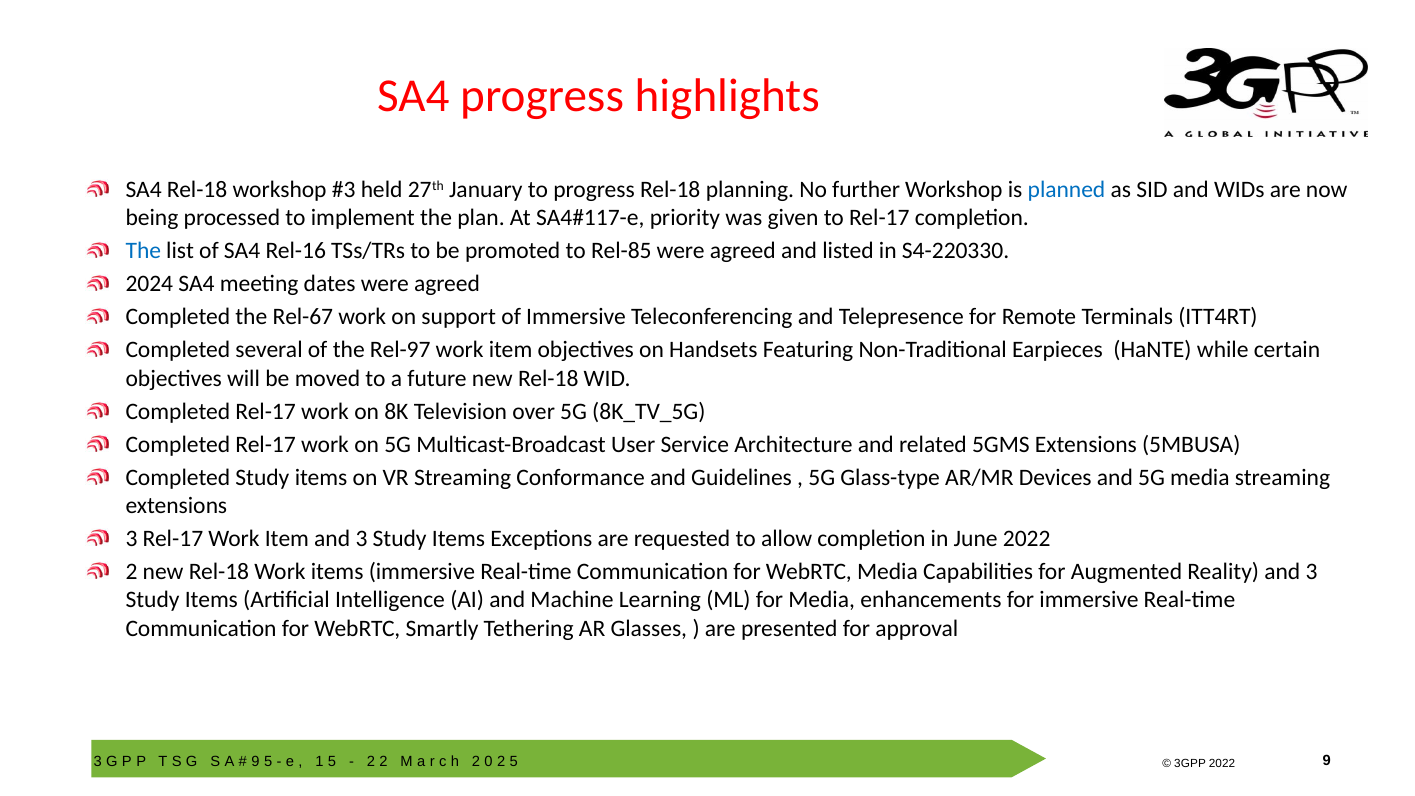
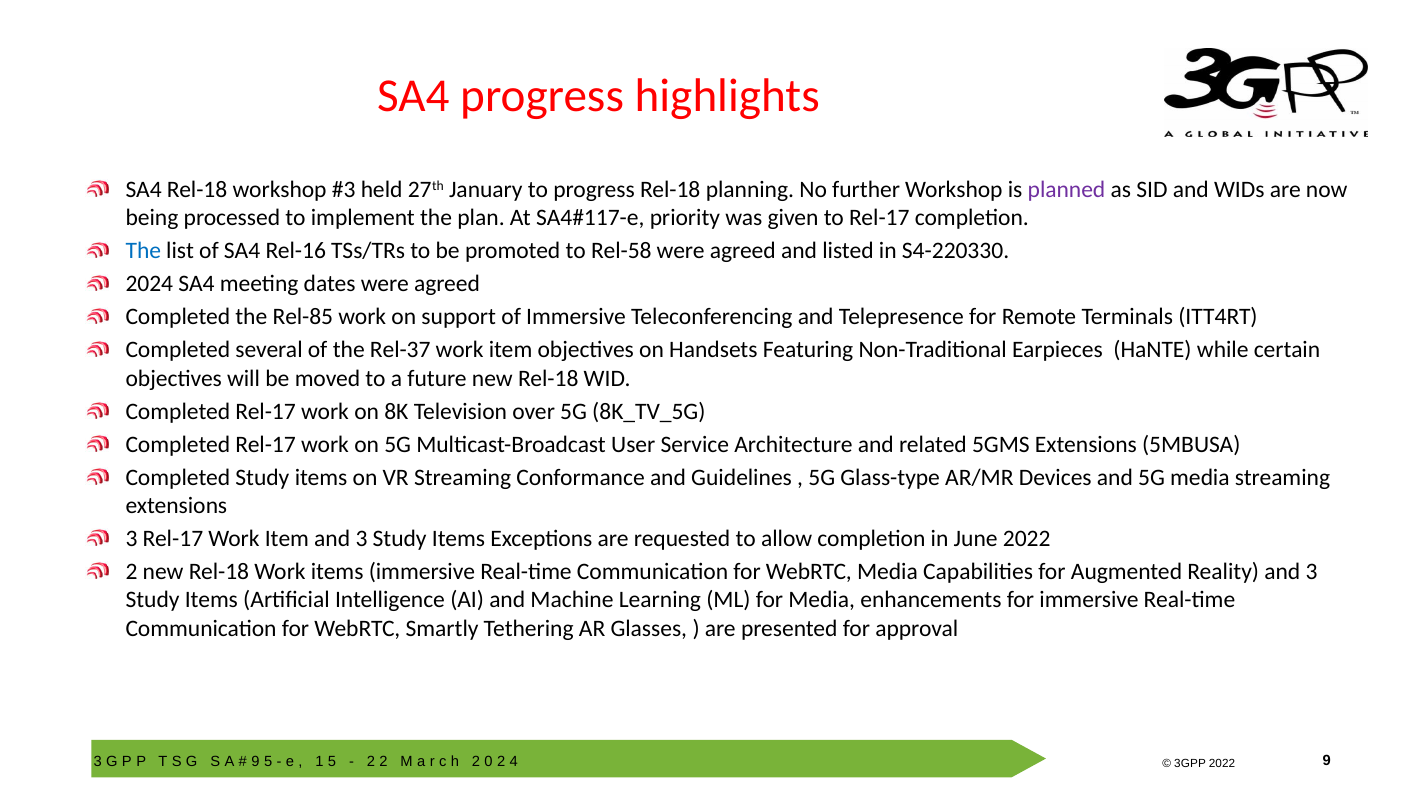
planned colour: blue -> purple
Rel-85: Rel-85 -> Rel-58
Rel-67: Rel-67 -> Rel-85
Rel-97: Rel-97 -> Rel-37
2 5: 5 -> 4
